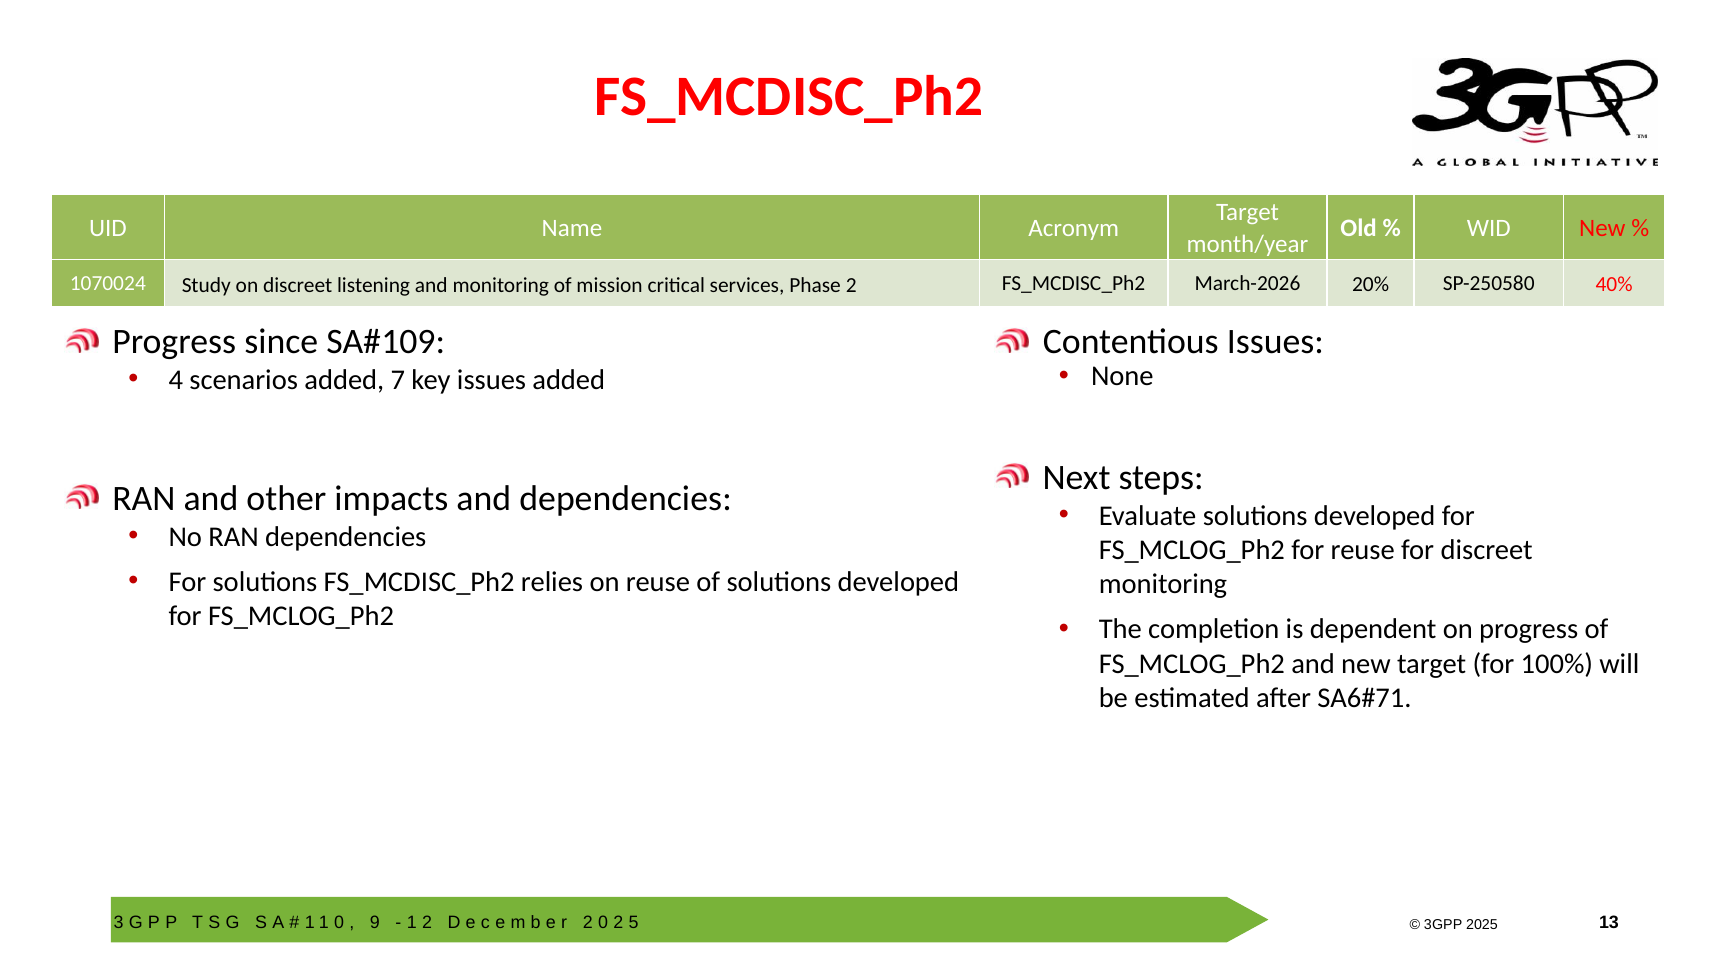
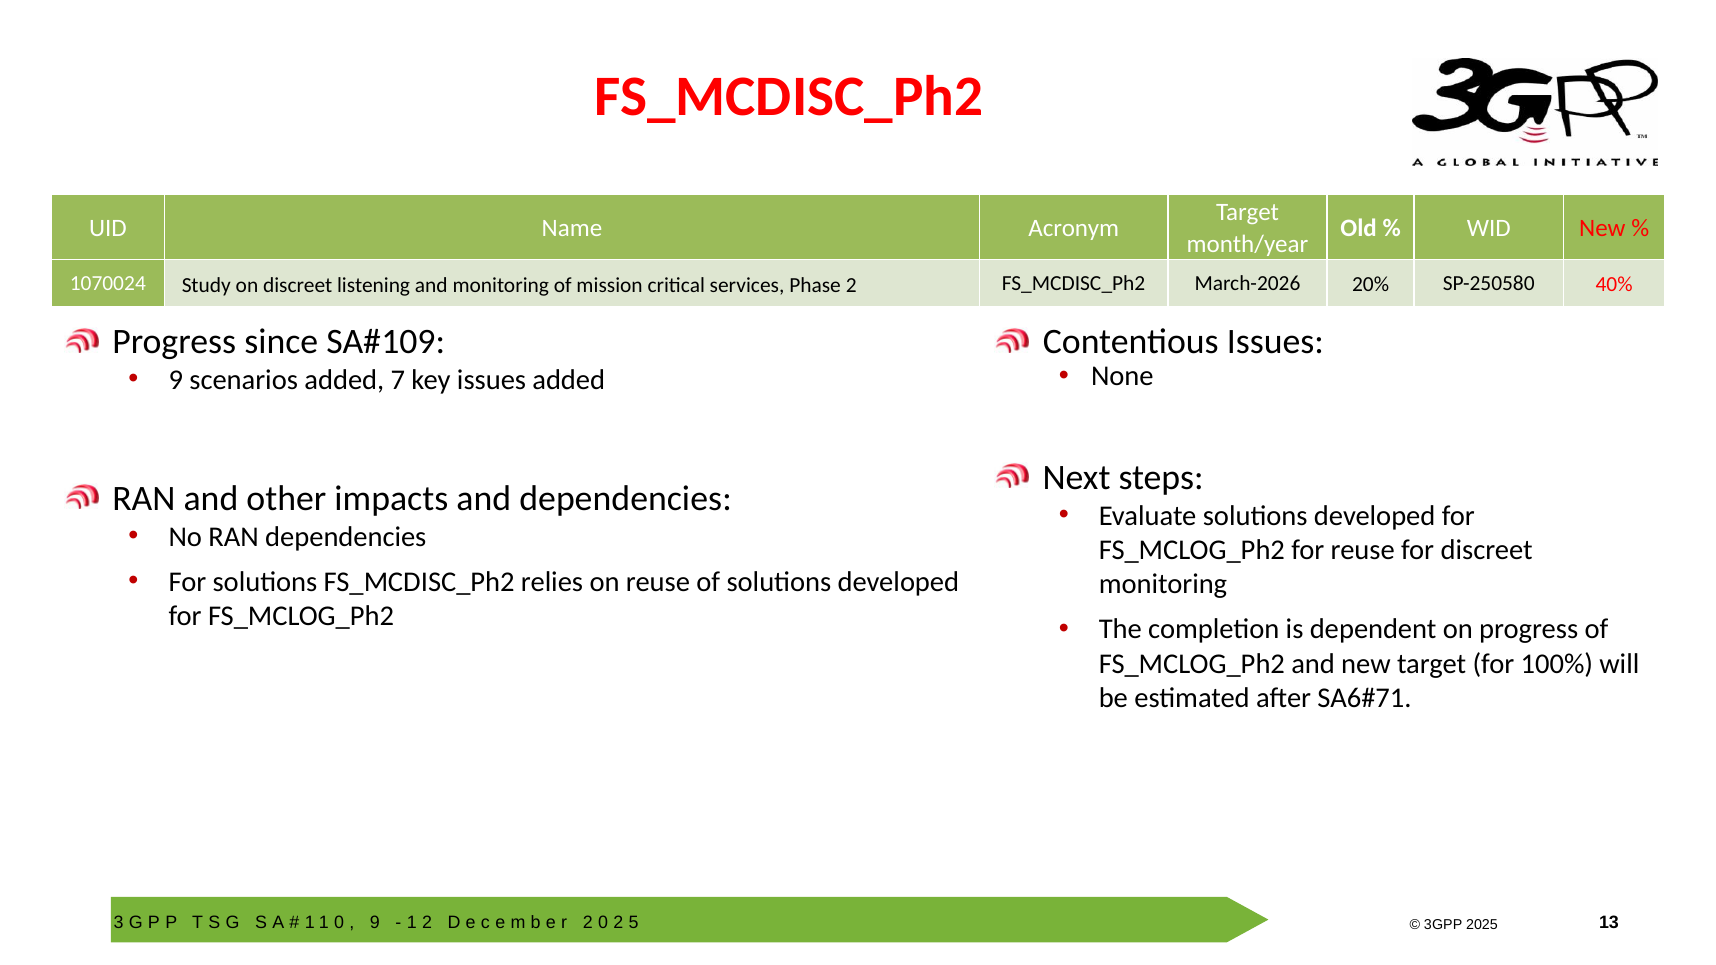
4 at (176, 380): 4 -> 9
